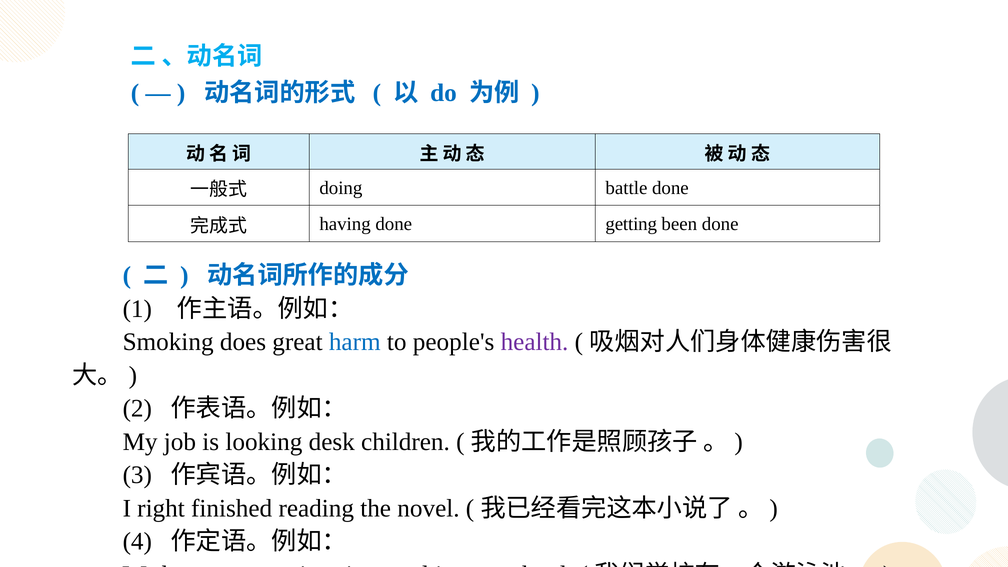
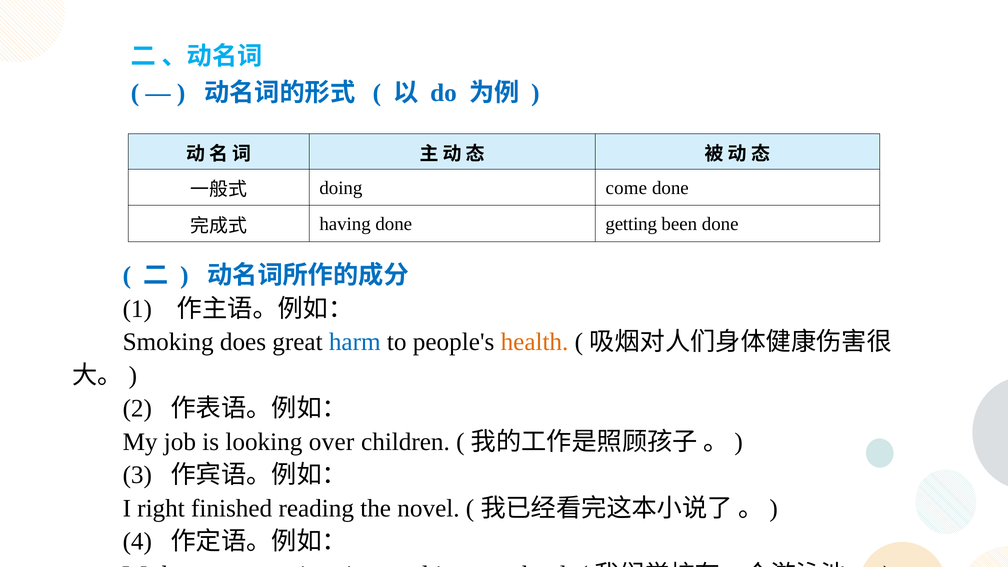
battle: battle -> come
health colour: purple -> orange
desk: desk -> over
